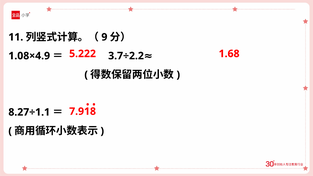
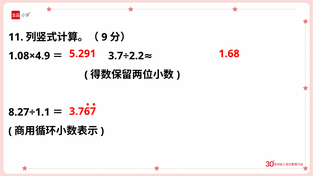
5.222: 5.222 -> 5.291
7.918: 7.918 -> 3.767
